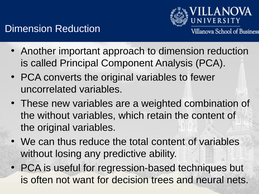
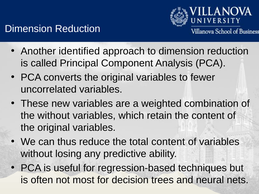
important: important -> identified
want: want -> most
